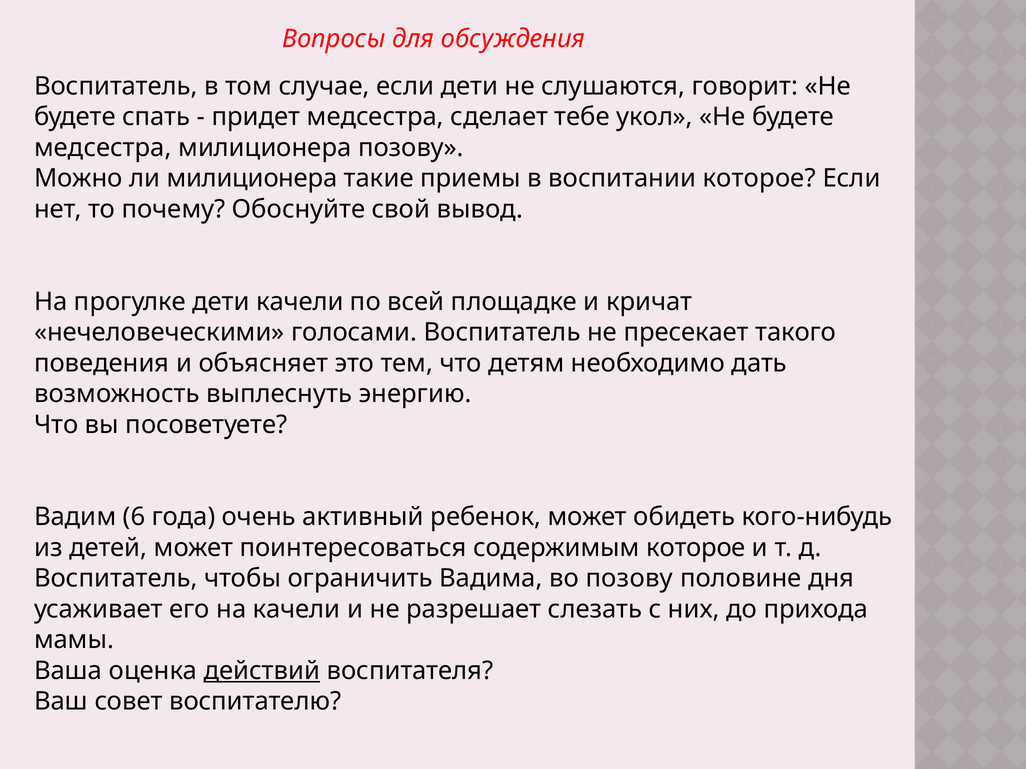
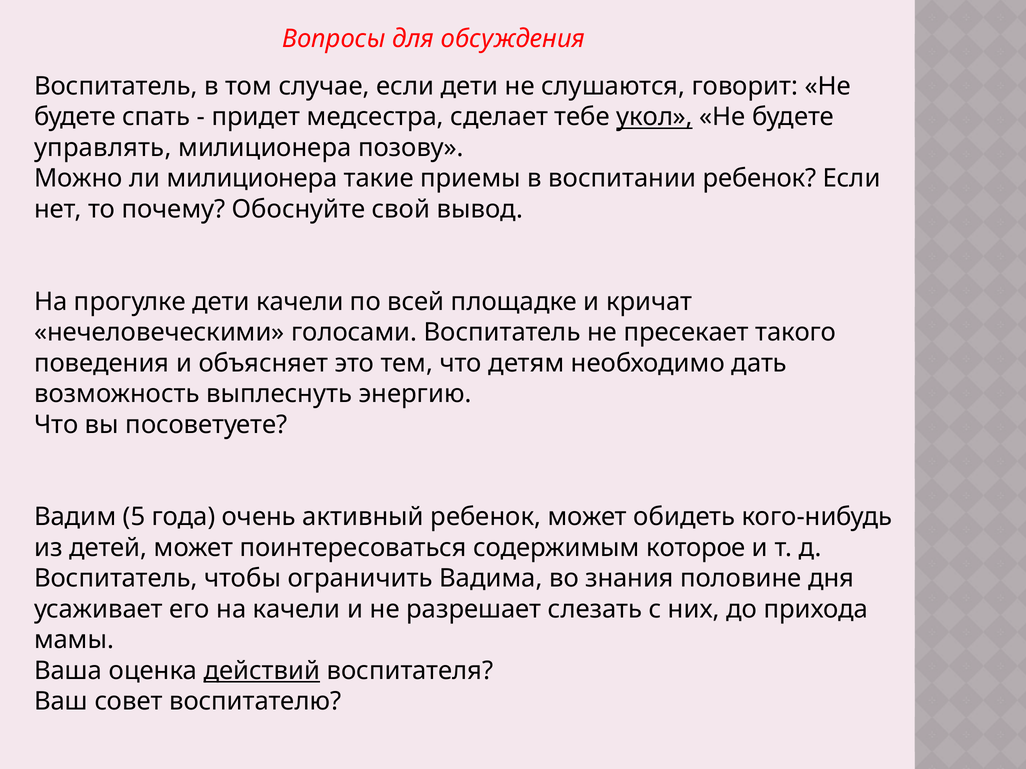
укол underline: none -> present
медсестра at (103, 148): медсестра -> управлять
воспитании которое: которое -> ребенок
6: 6 -> 5
во позову: позову -> знания
